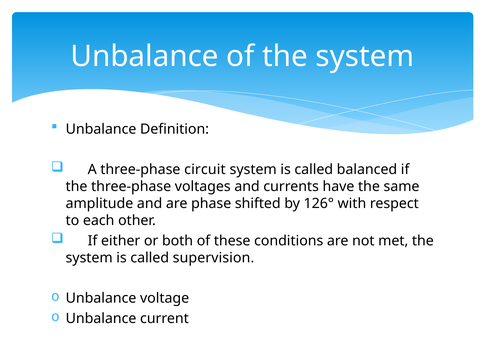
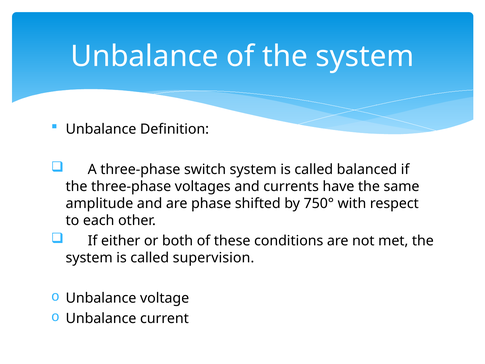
circuit: circuit -> switch
126°: 126° -> 750°
